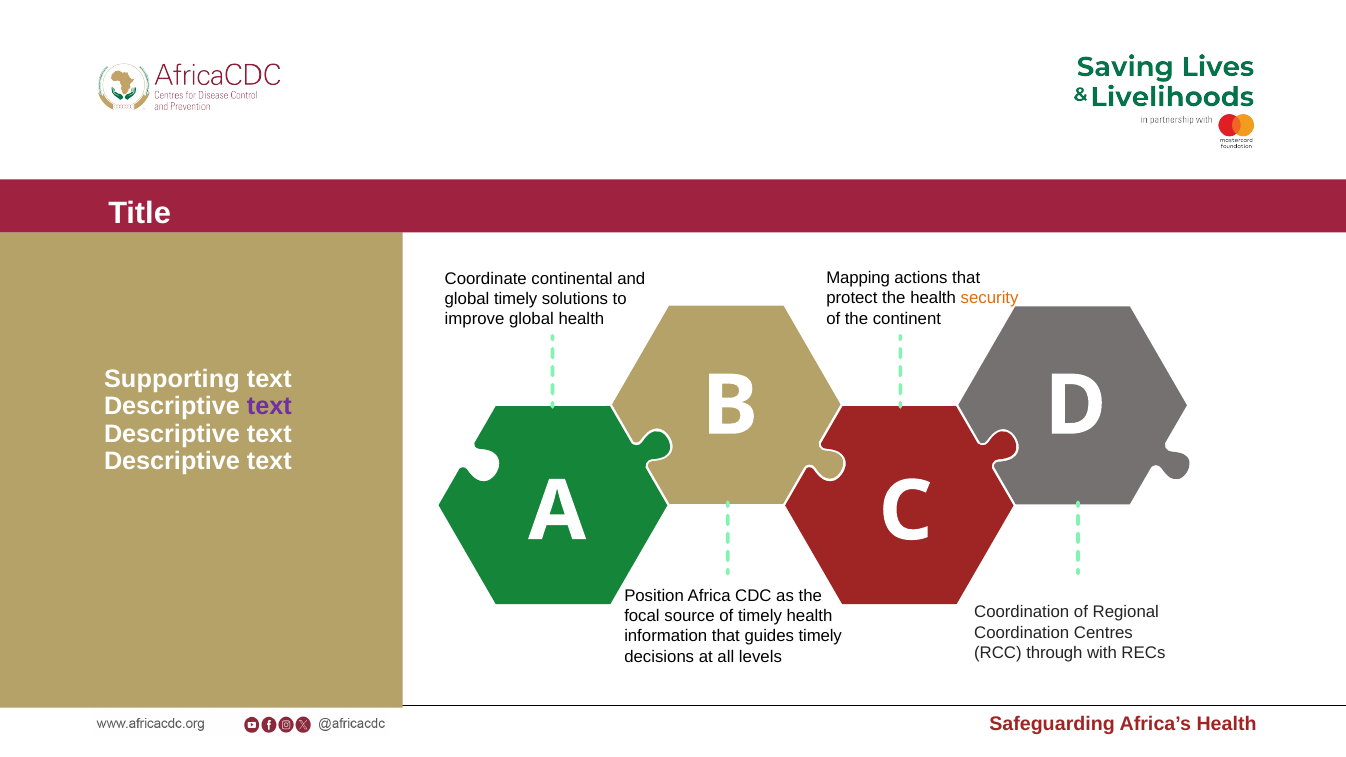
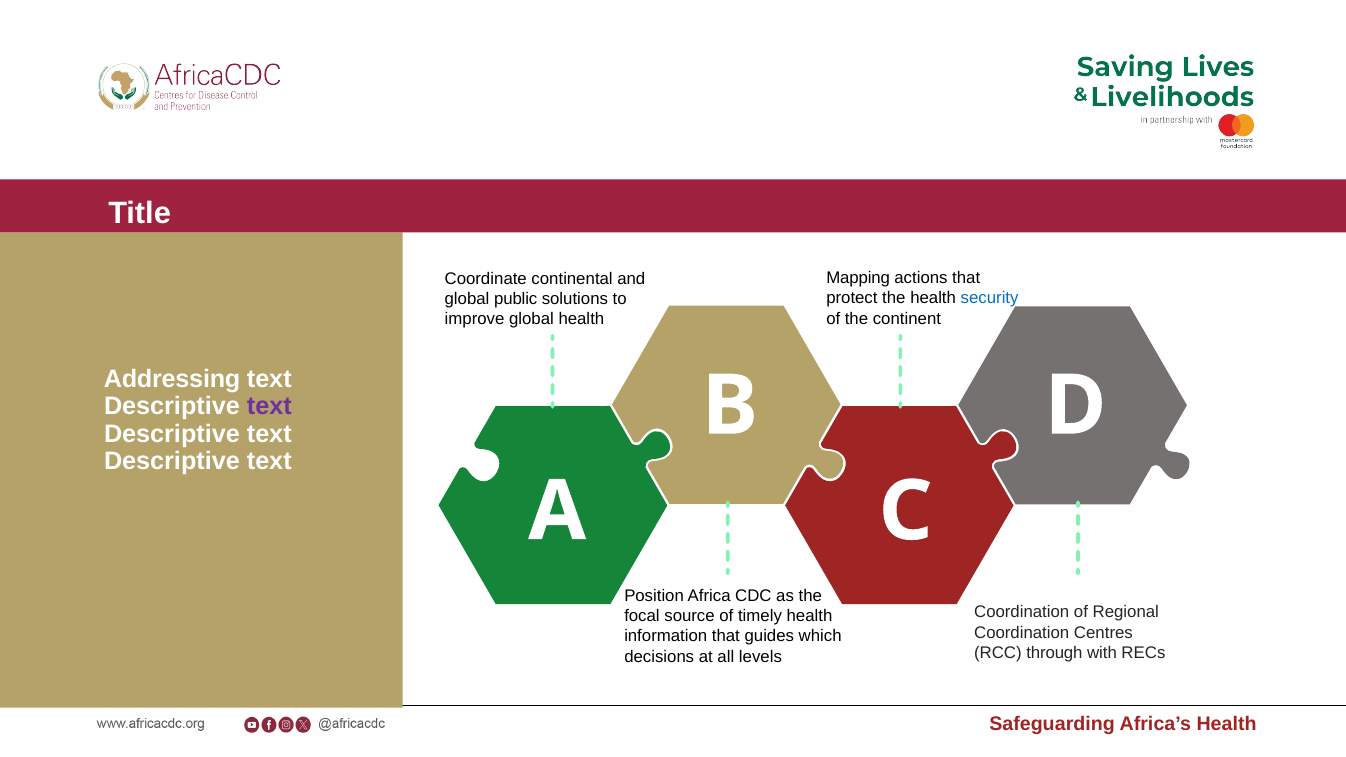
security colour: orange -> blue
global timely: timely -> public
Supporting: Supporting -> Addressing
guides timely: timely -> which
